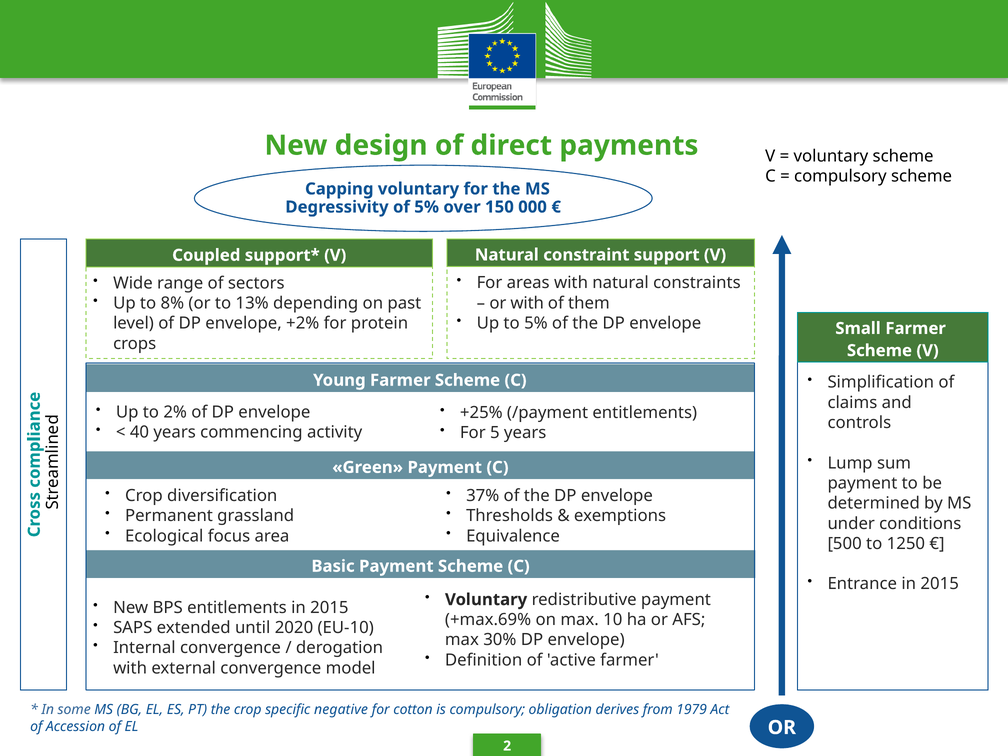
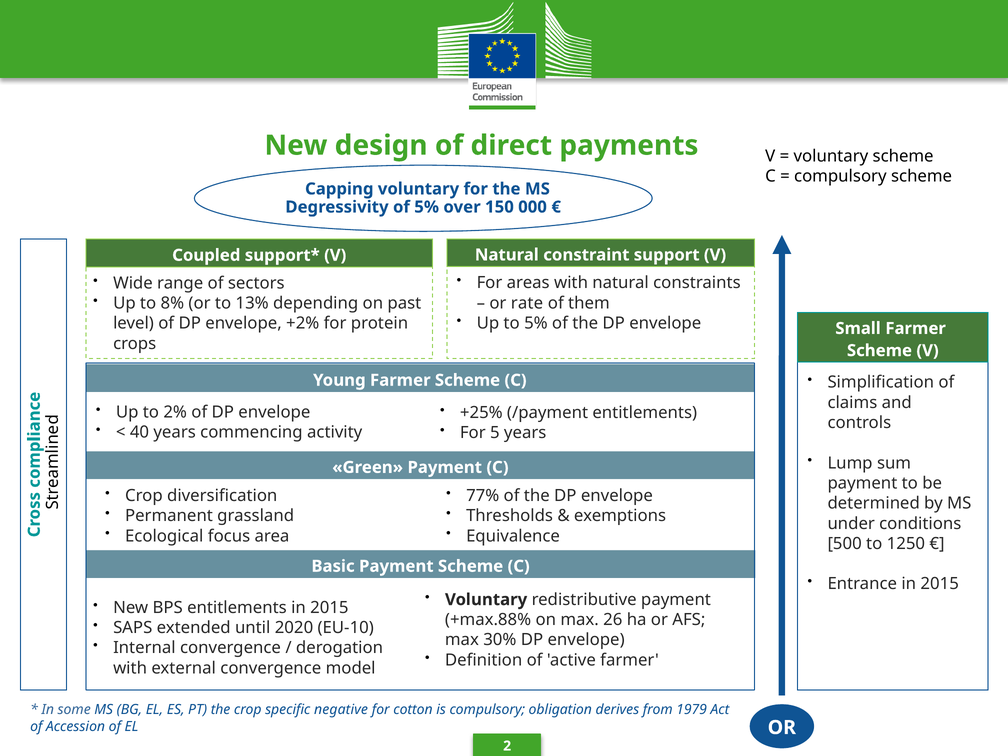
or with: with -> rate
37%: 37% -> 77%
+max.69%: +max.69% -> +max.88%
10: 10 -> 26
